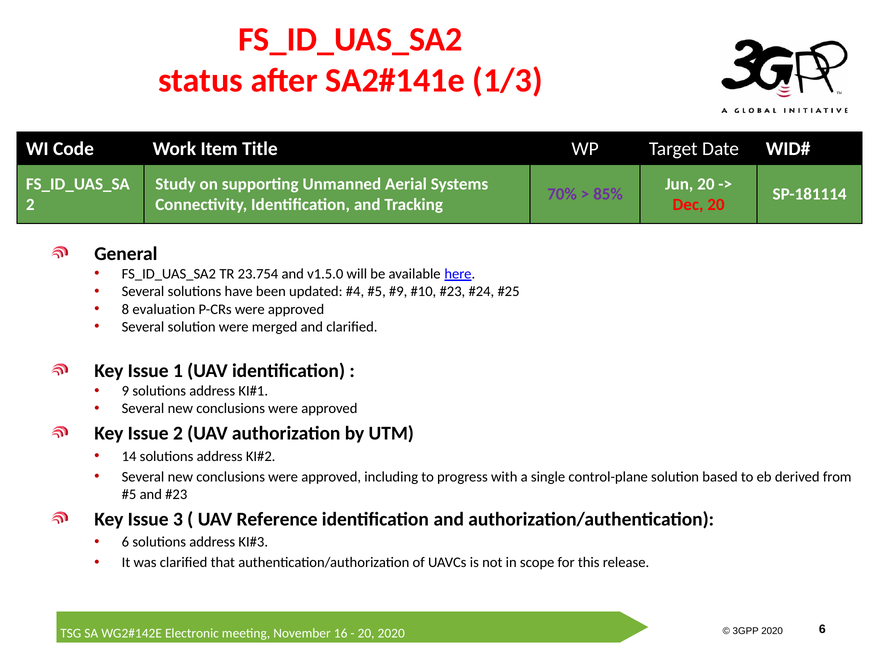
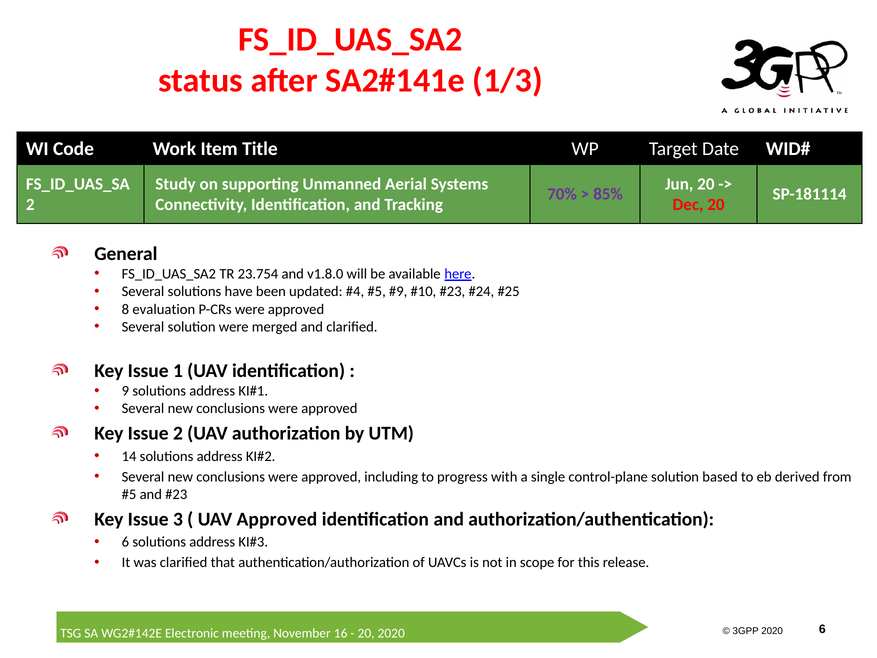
v1.5.0: v1.5.0 -> v1.8.0
UAV Reference: Reference -> Approved
